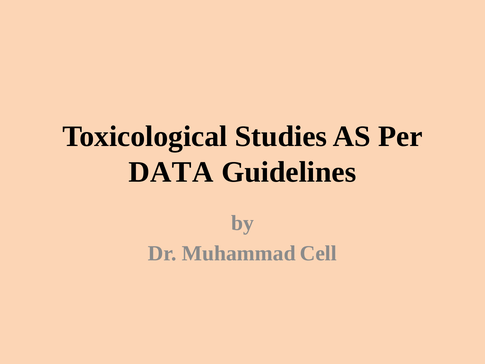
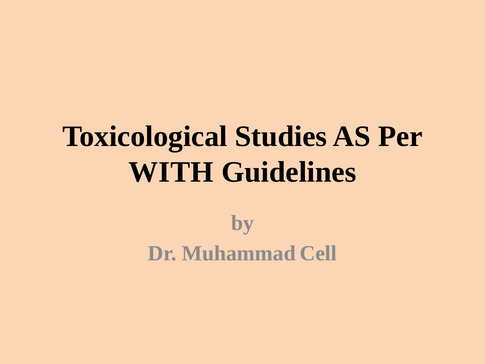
DATA: DATA -> WITH
